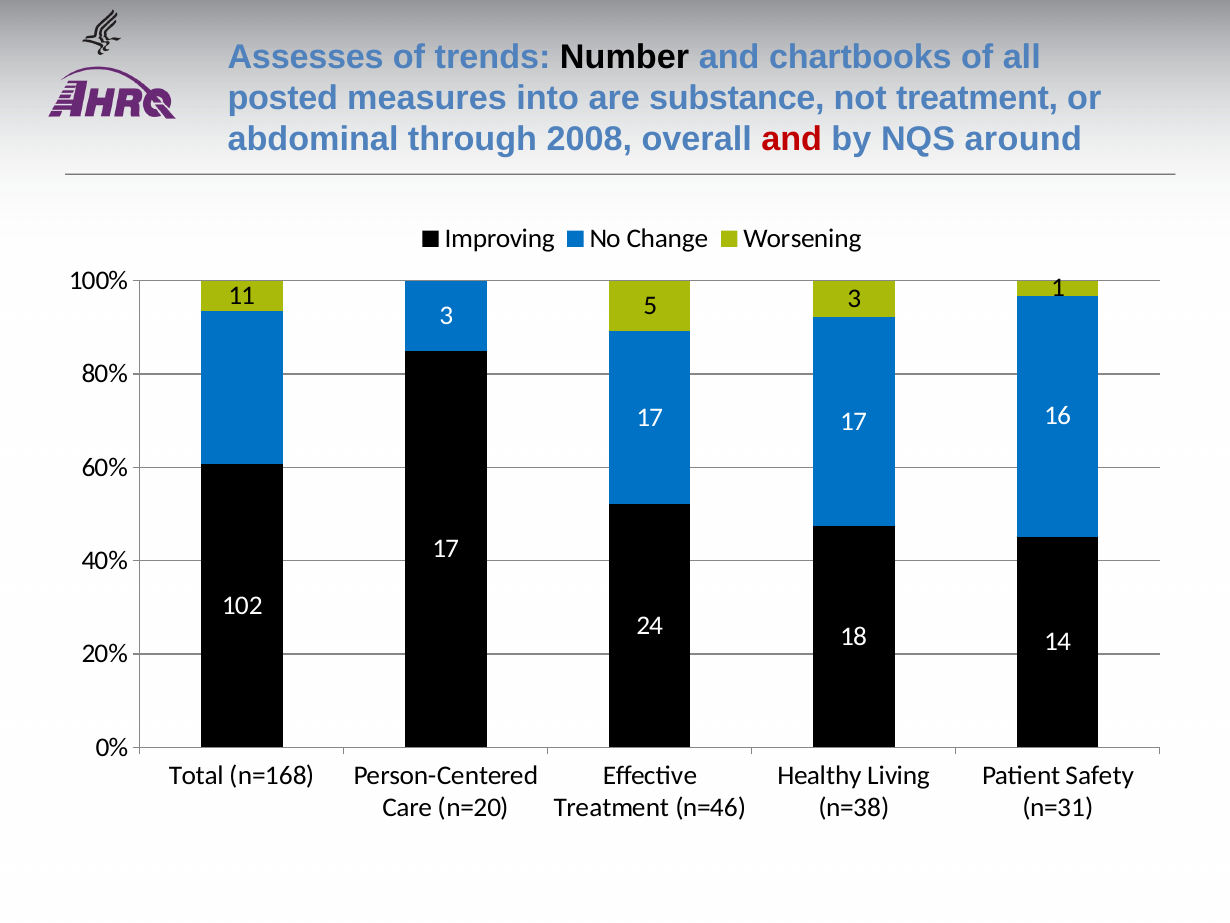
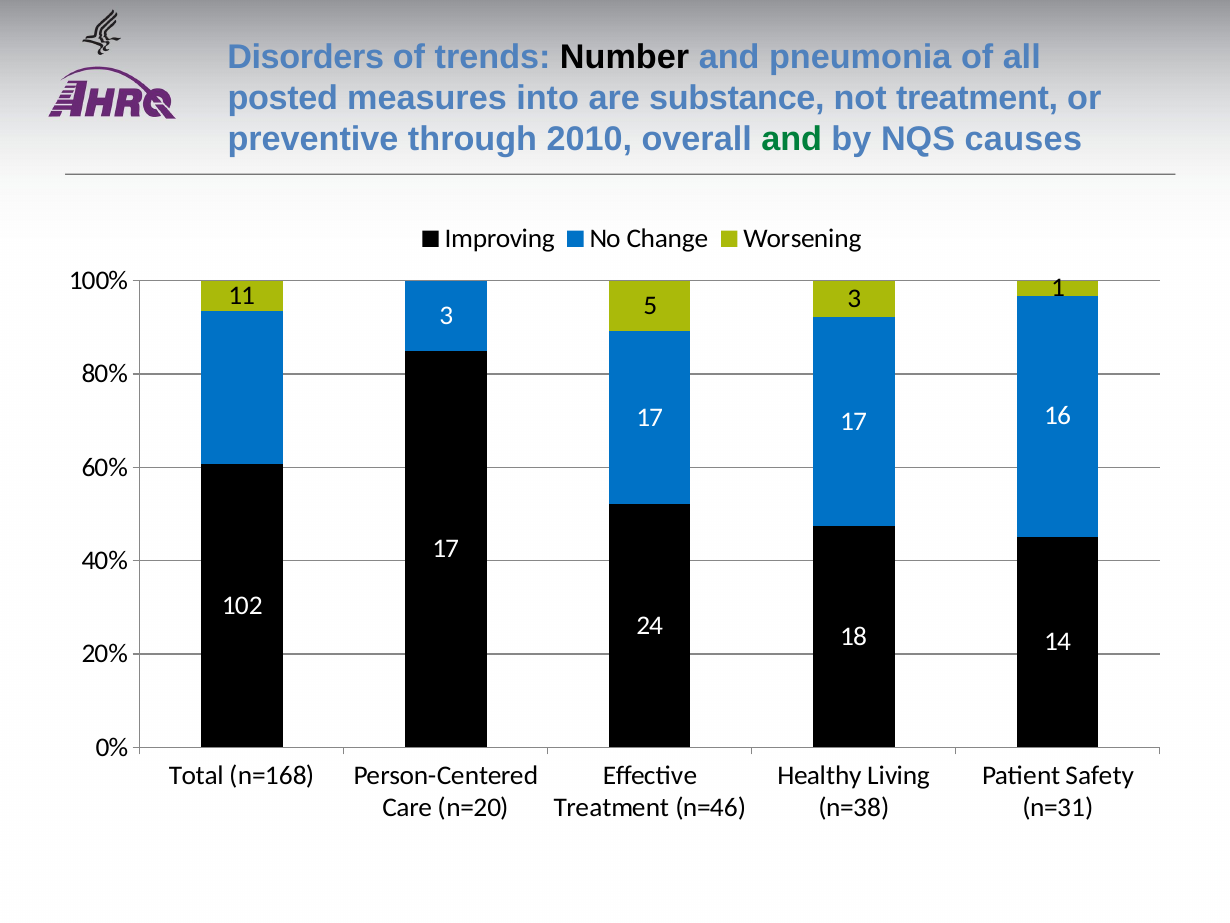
Assesses: Assesses -> Disorders
chartbooks: chartbooks -> pneumonia
abdominal: abdominal -> preventive
2008: 2008 -> 2010
and at (792, 139) colour: red -> green
around: around -> causes
